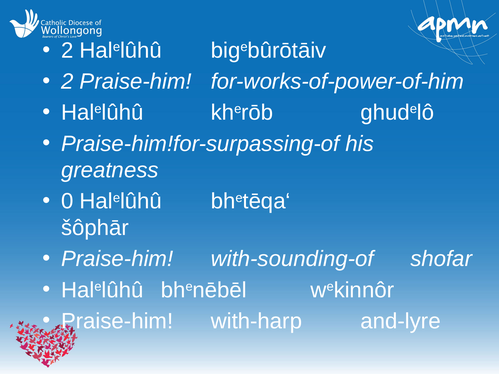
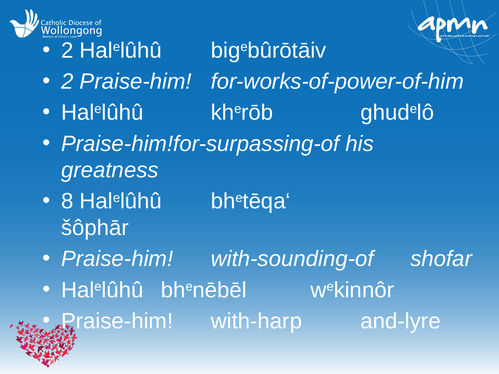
0: 0 -> 8
